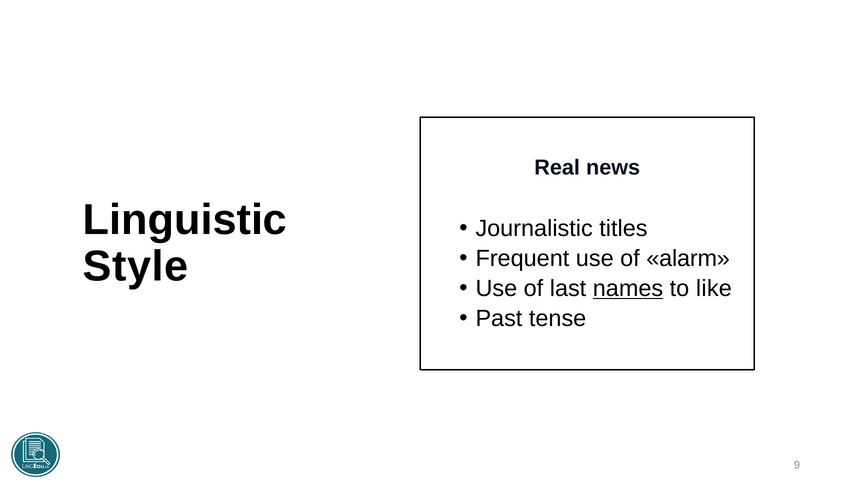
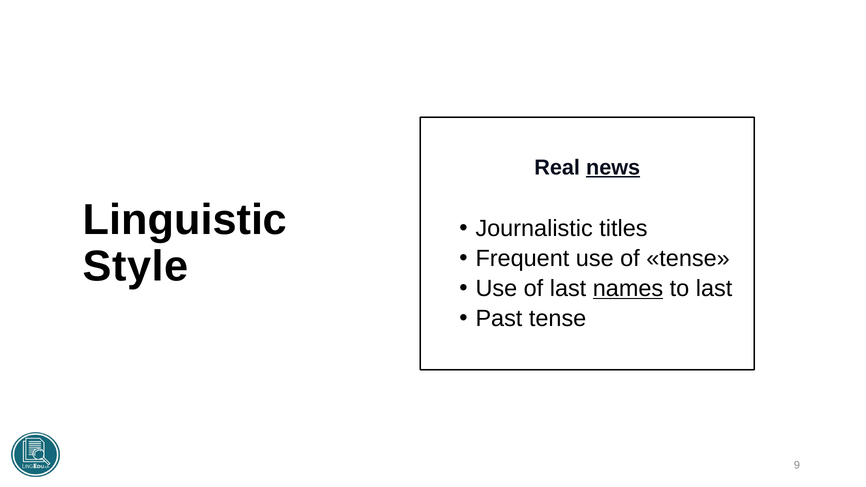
news underline: none -> present
of alarm: alarm -> tense
to like: like -> last
